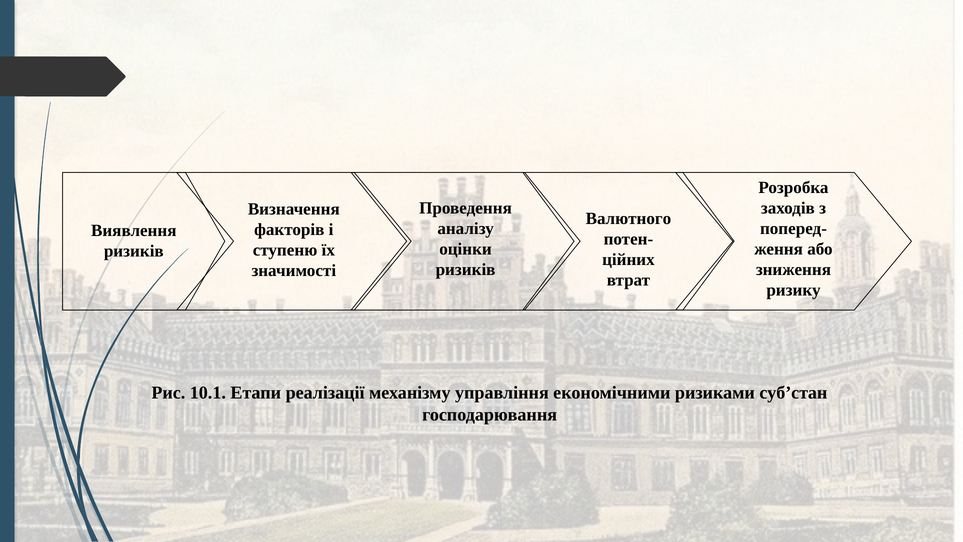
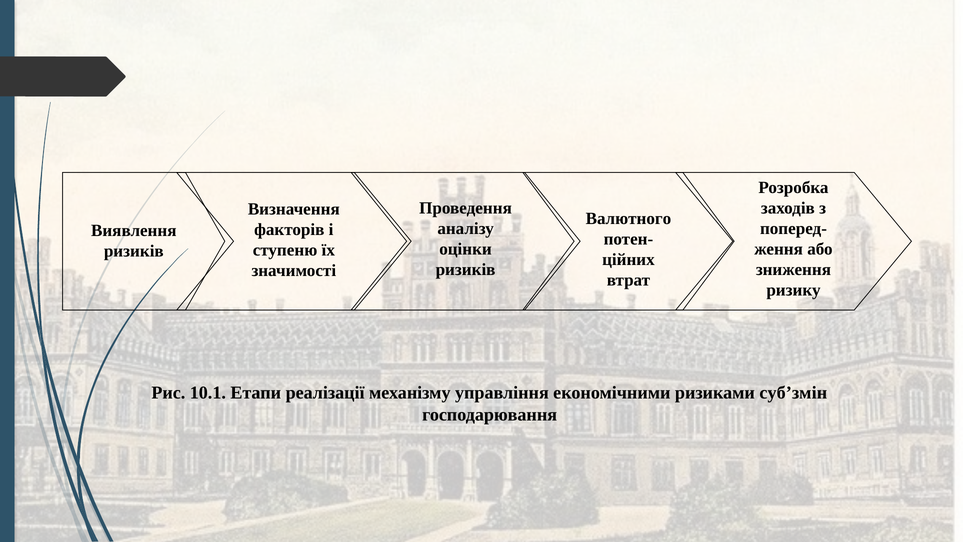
суб’стан: суб’стан -> суб’змін
